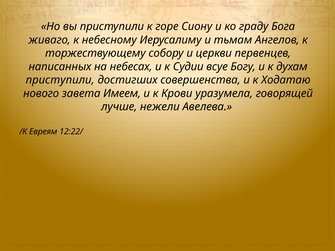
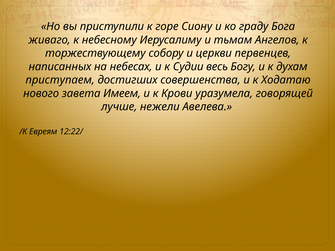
всуе: всуе -> весь
приступили at (60, 80): приступили -> приступаем
